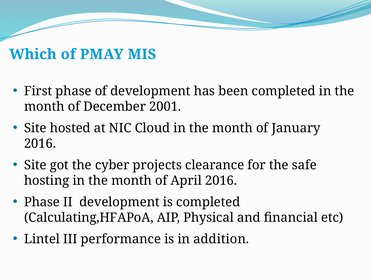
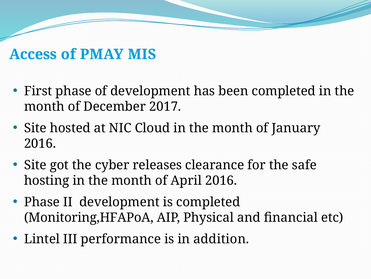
Which: Which -> Access
2001: 2001 -> 2017
projects: projects -> releases
Calculating,HFAPoA: Calculating,HFAPoA -> Monitoring,HFAPoA
